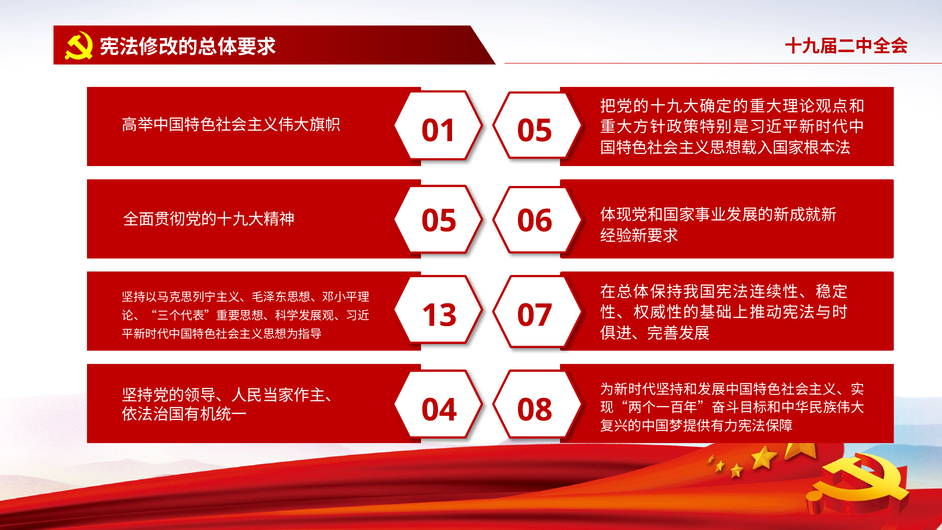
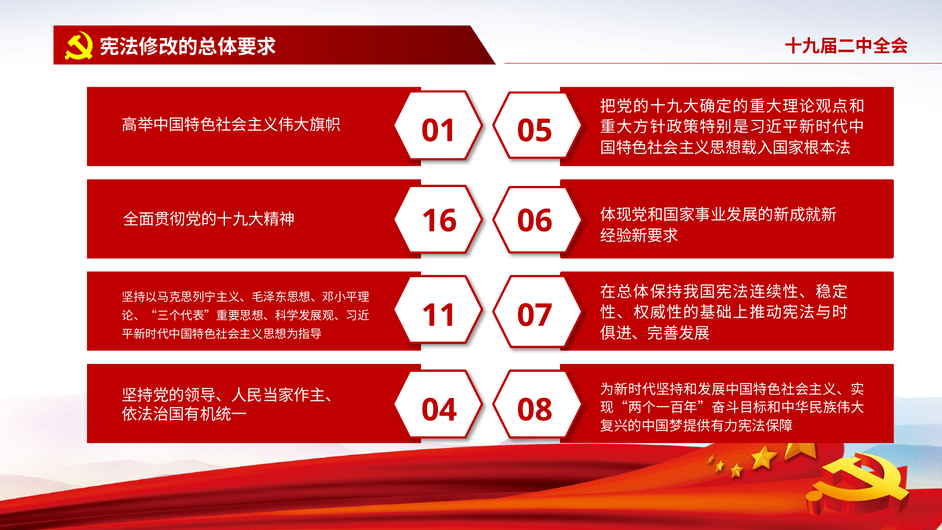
05 at (439, 221): 05 -> 16
13: 13 -> 11
